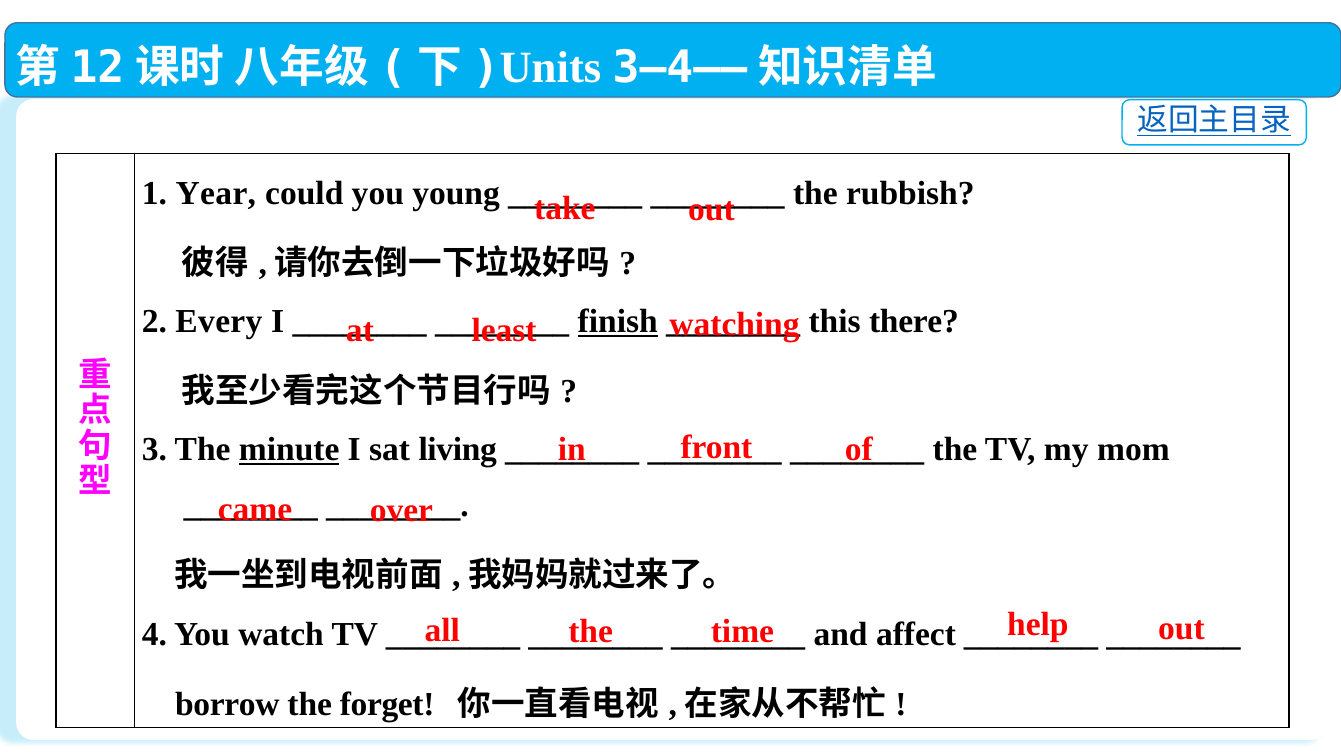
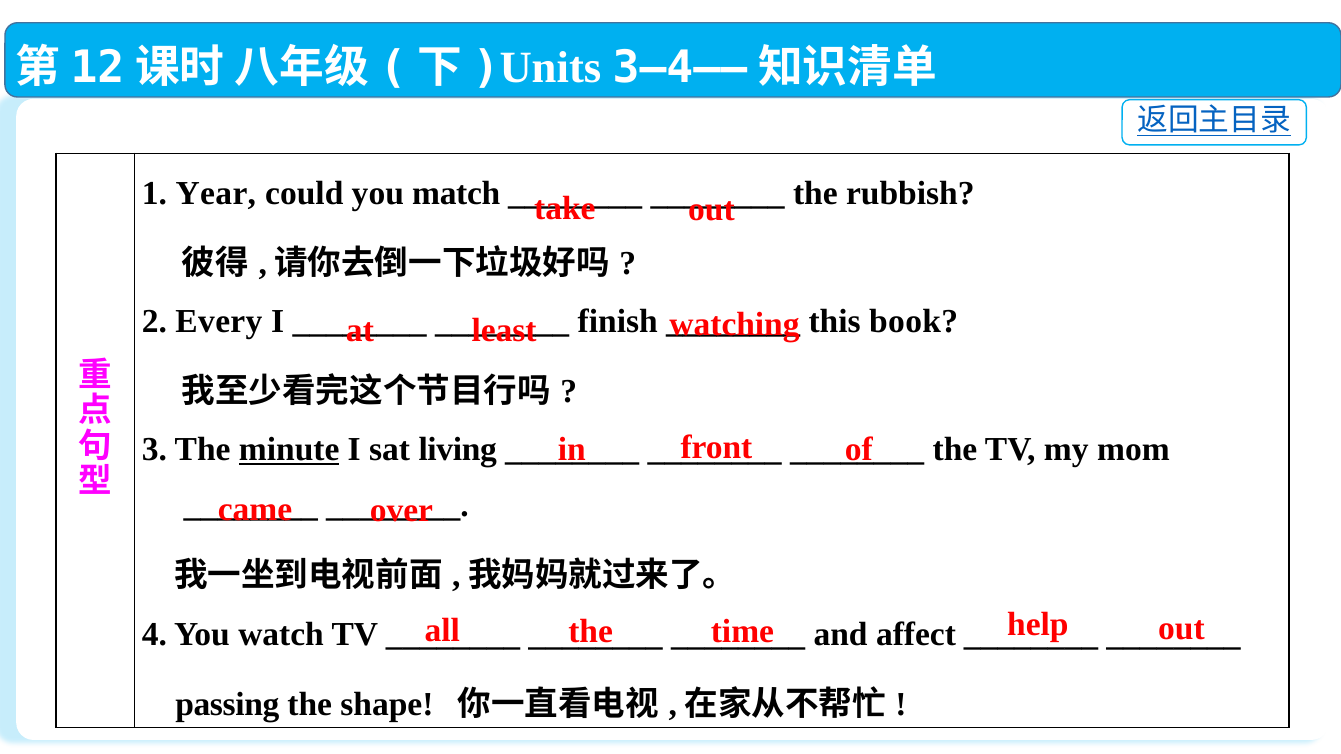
young: young -> match
finish underline: present -> none
there: there -> book
borrow: borrow -> passing
forget: forget -> shape
